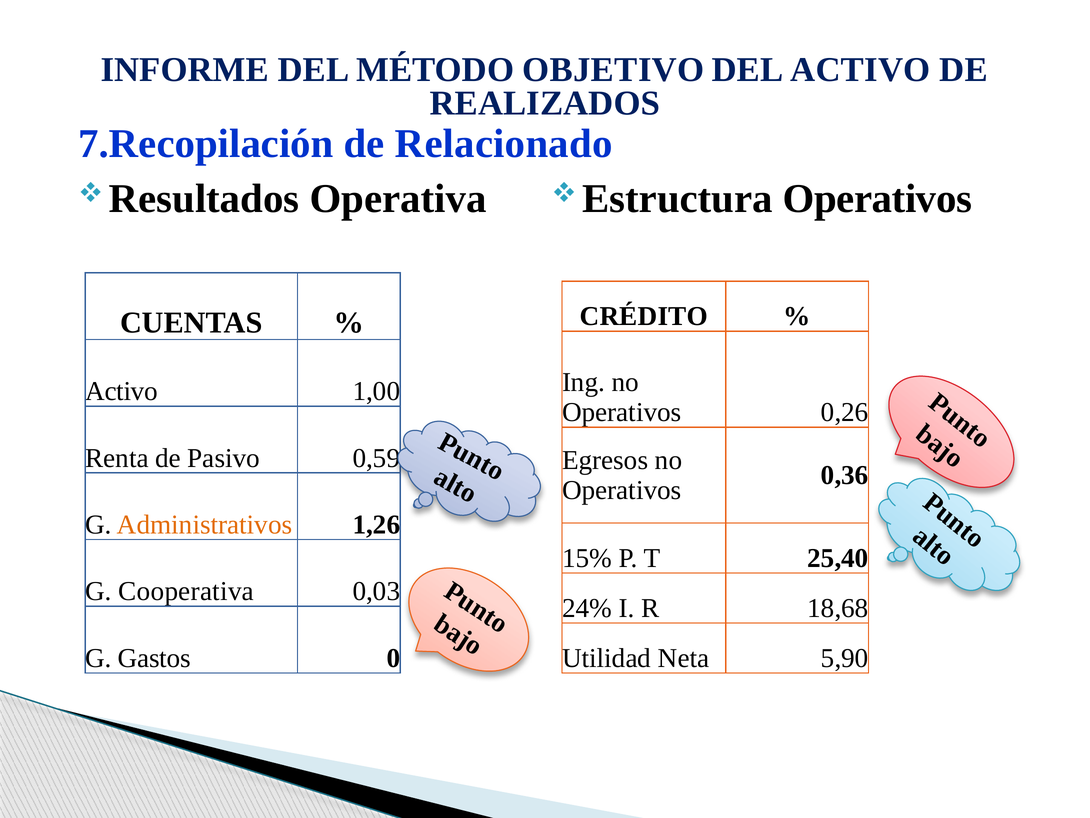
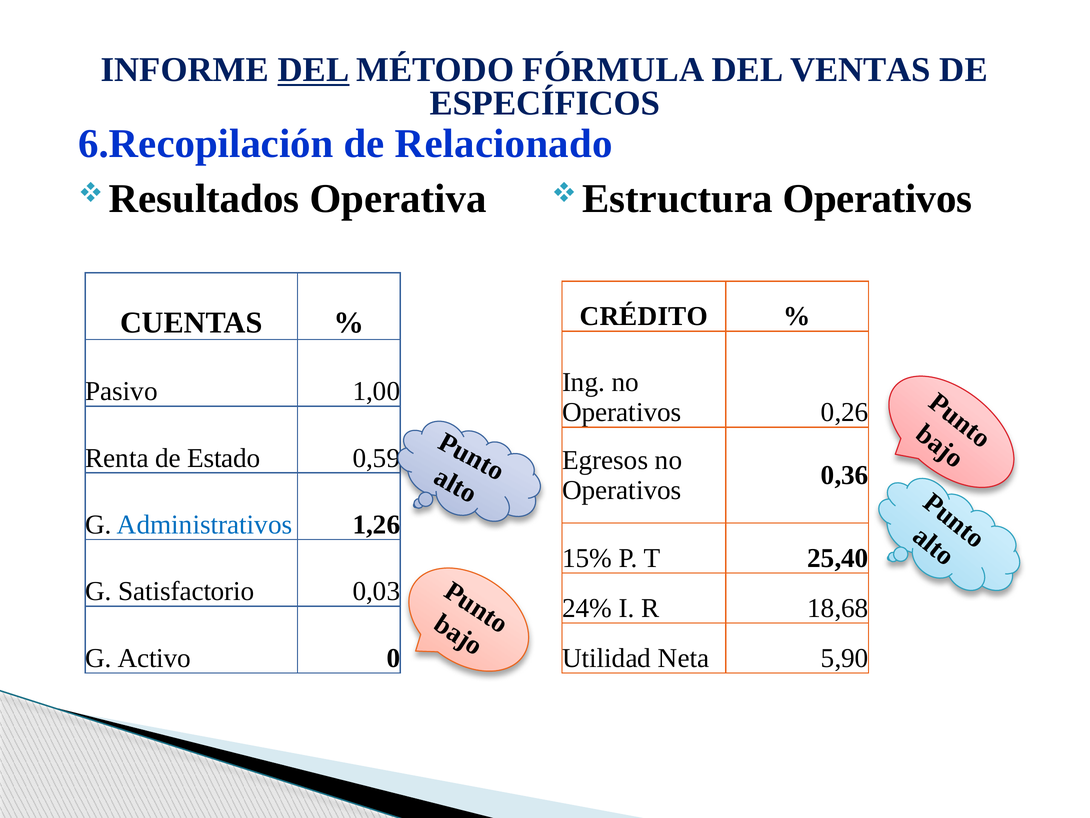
DEL at (313, 70) underline: none -> present
OBJETIVO: OBJETIVO -> FÓRMULA
DEL ACTIVO: ACTIVO -> VENTAS
REALIZADOS: REALIZADOS -> ESPECÍFICOS
7.Recopilación: 7.Recopilación -> 6.Recopilación
Activo at (122, 391): Activo -> Pasivo
Pasivo: Pasivo -> Estado
Administrativos colour: orange -> blue
Cooperativa: Cooperativa -> Satisfactorio
Gastos: Gastos -> Activo
